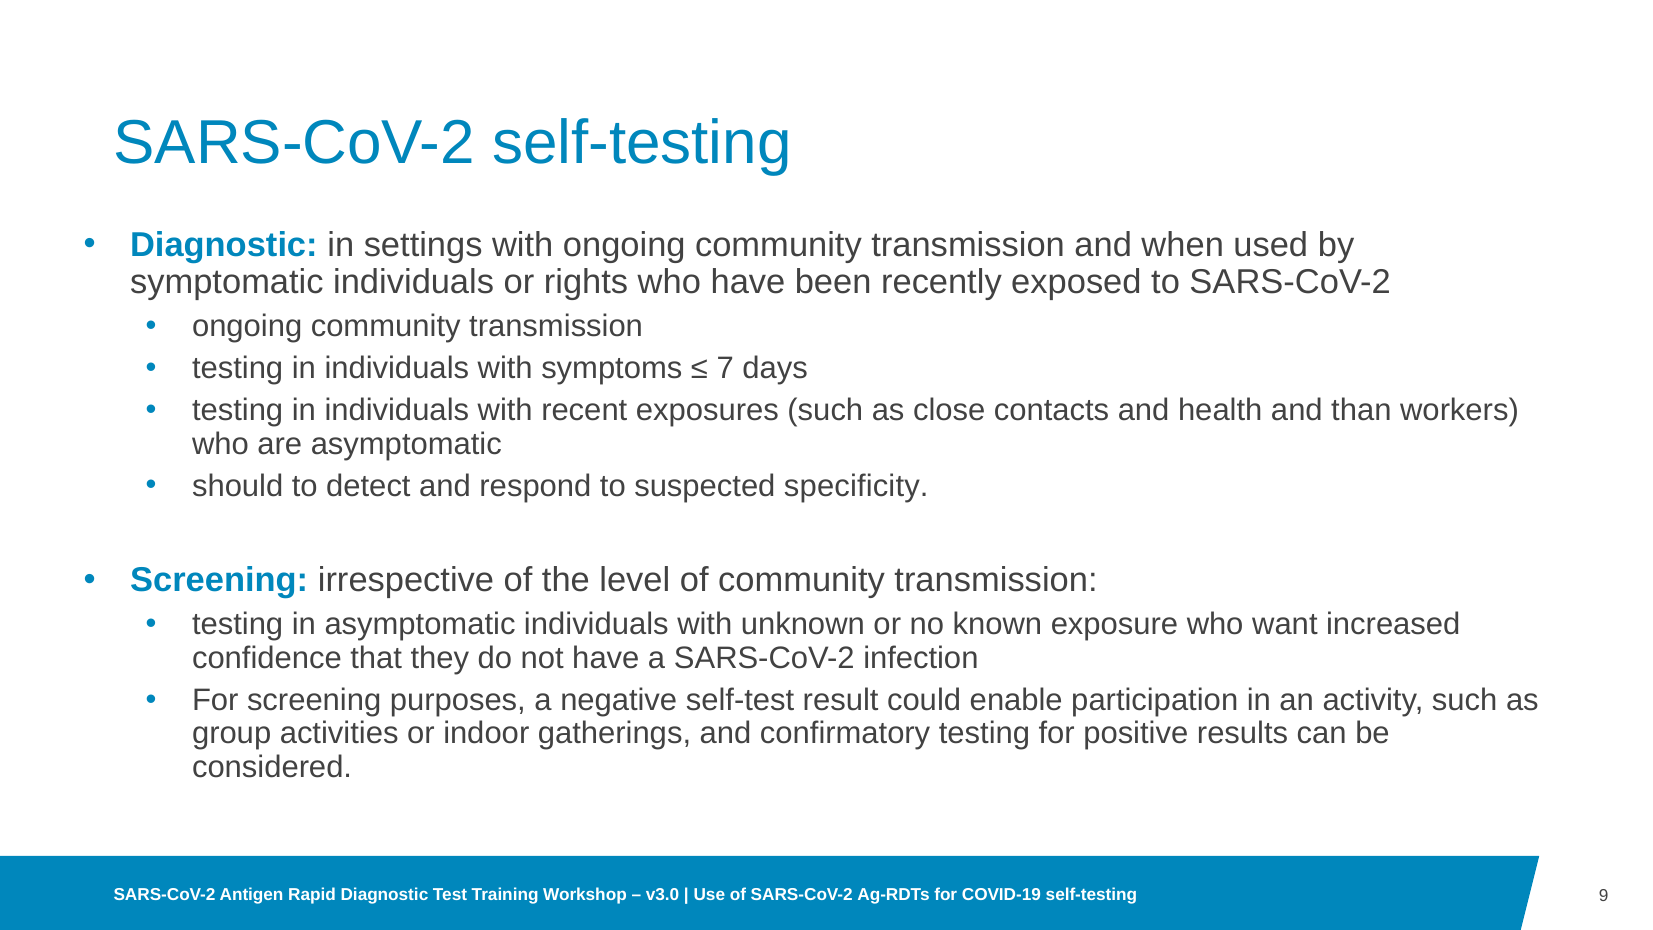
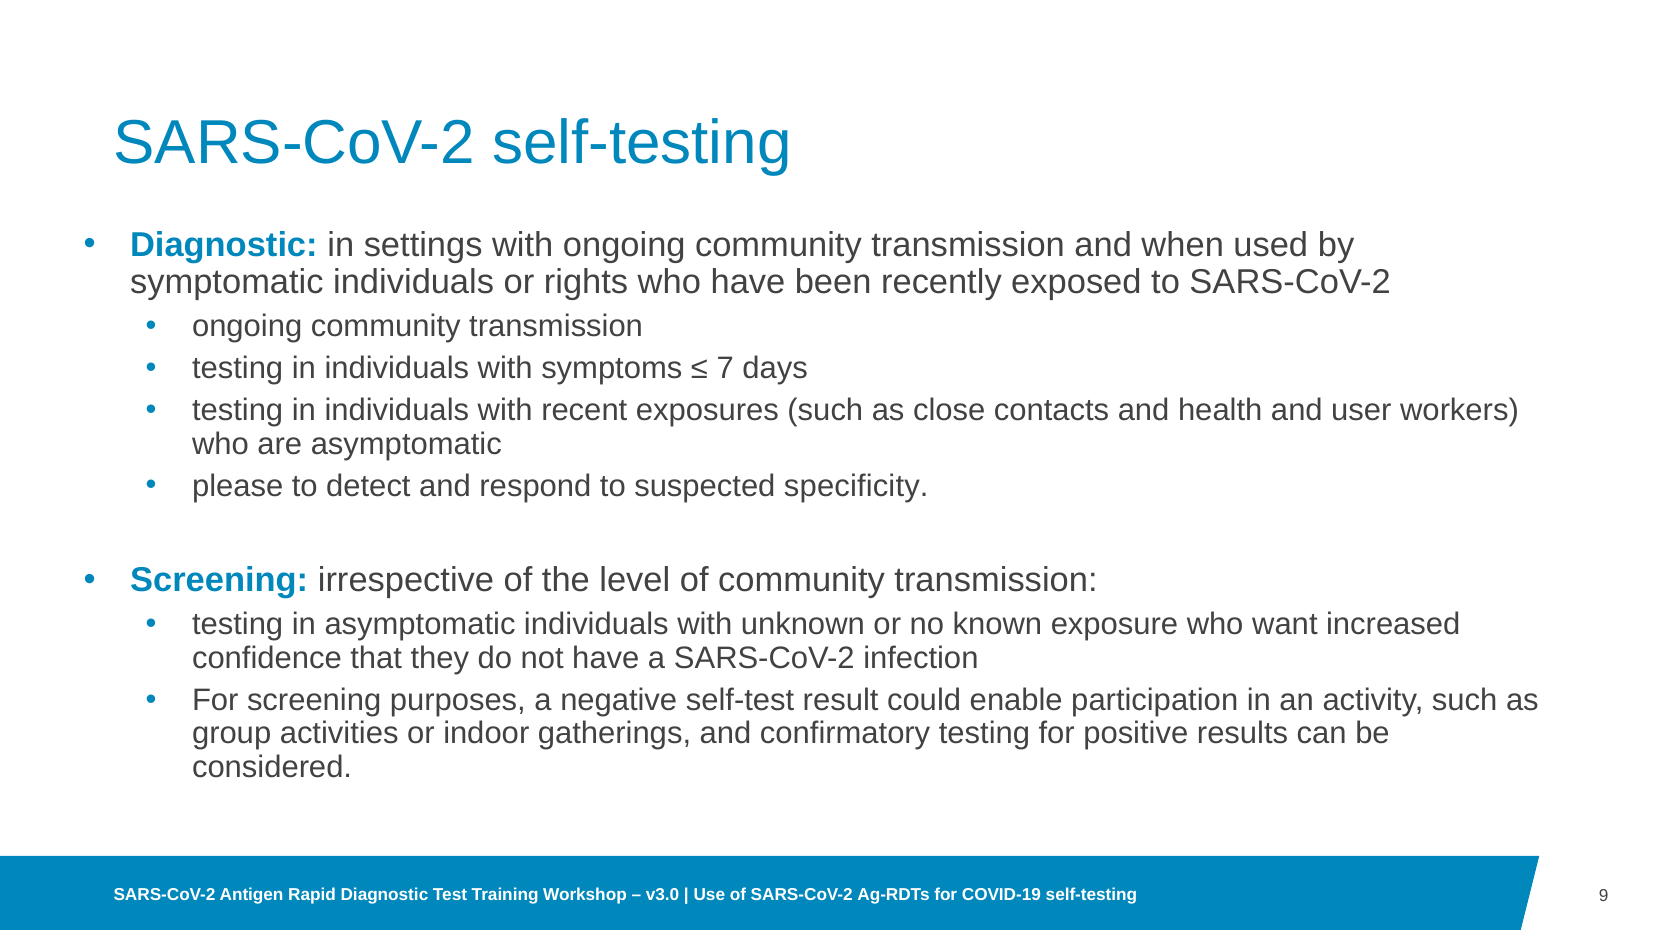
than: than -> user
should: should -> please
